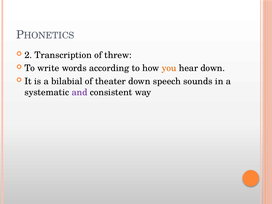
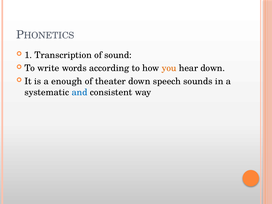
2: 2 -> 1
threw: threw -> sound
bilabial: bilabial -> enough
and colour: purple -> blue
